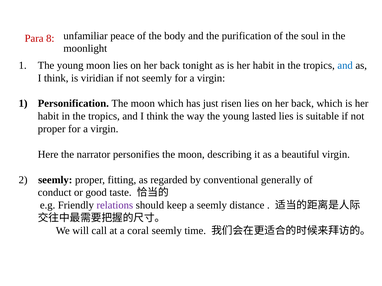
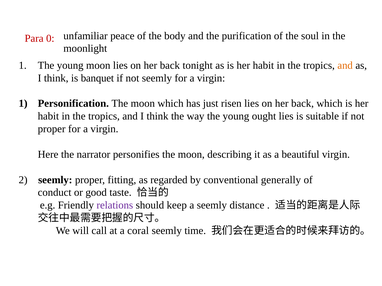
8: 8 -> 0
and at (345, 65) colour: blue -> orange
viridian: viridian -> banquet
lasted: lasted -> ought
